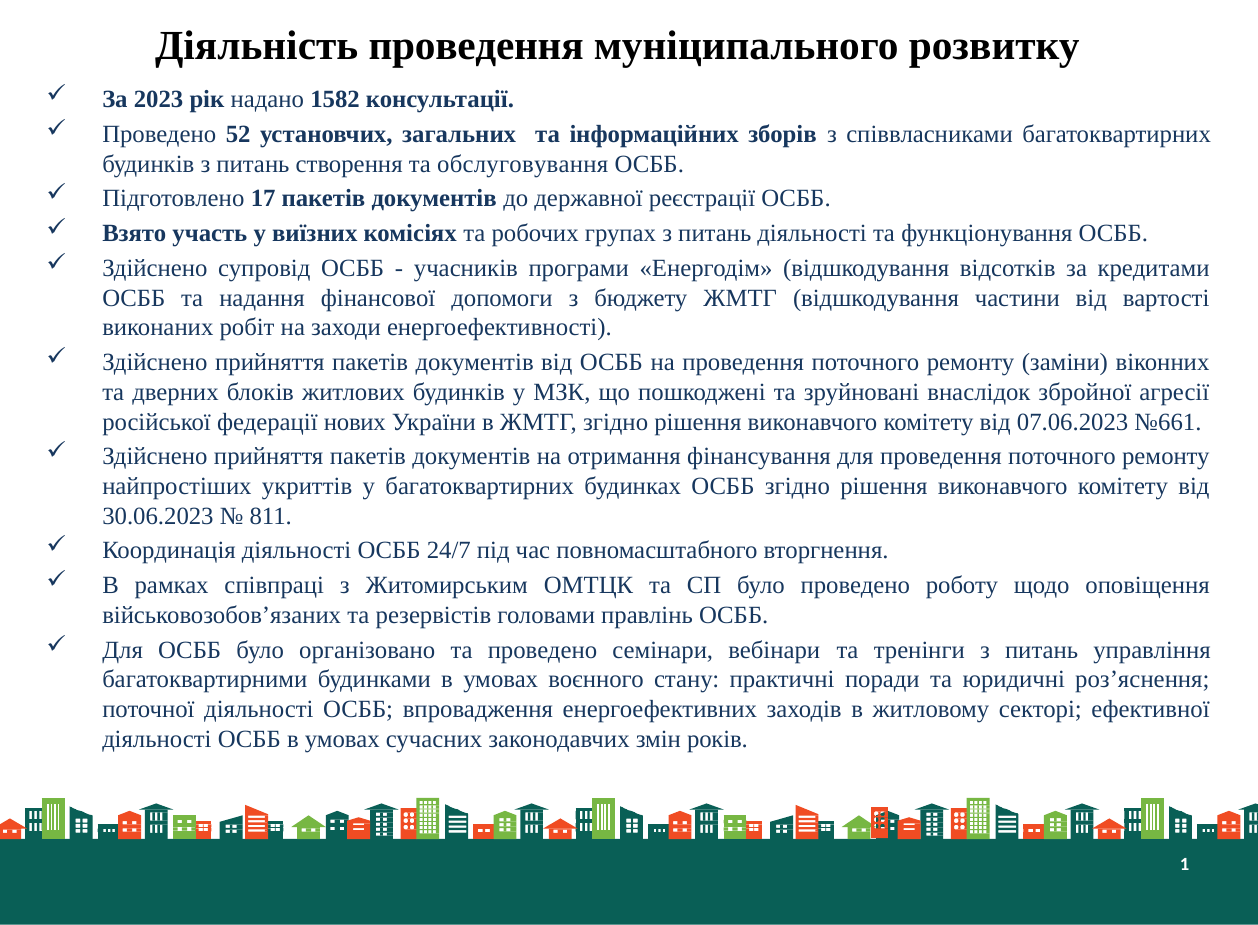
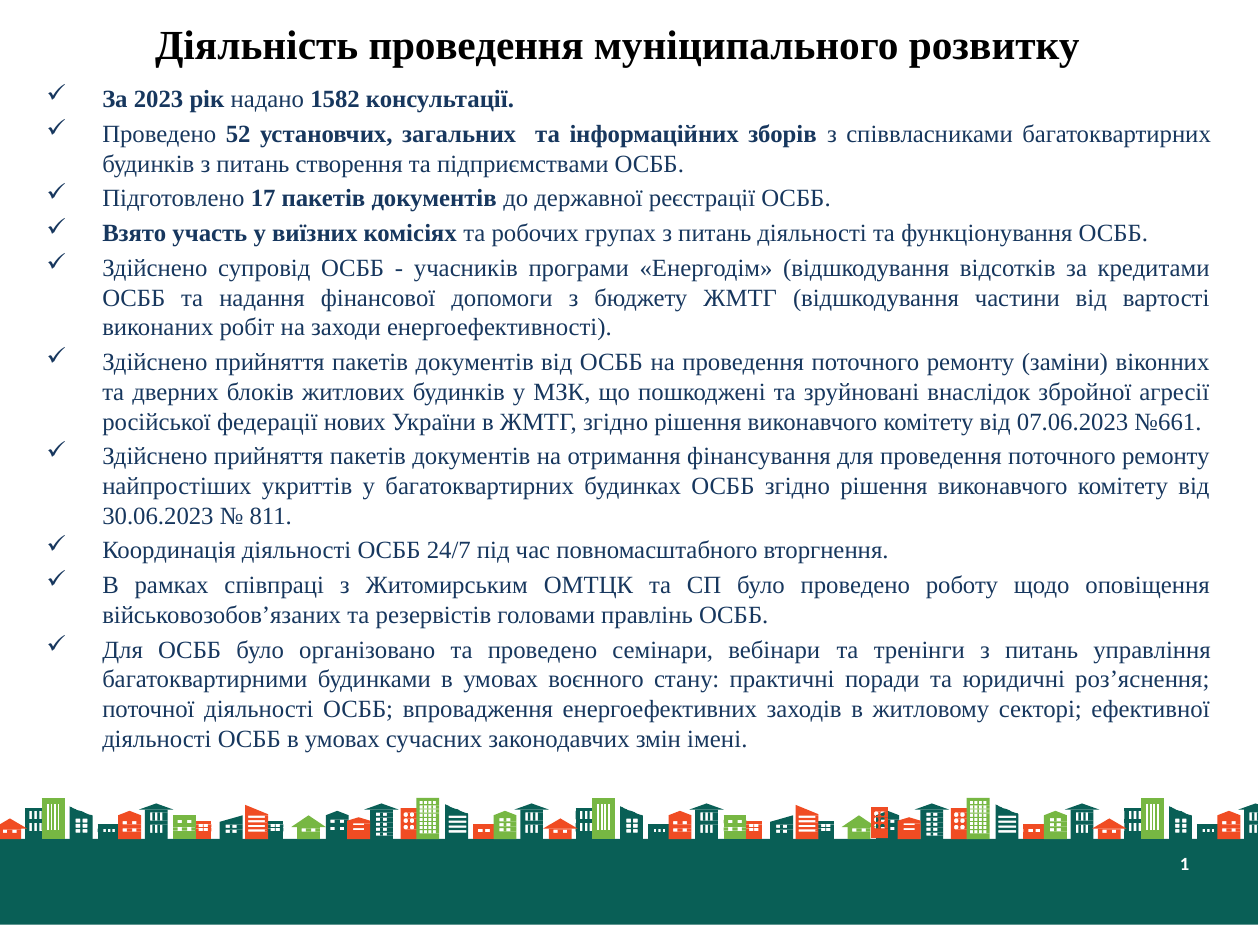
обслуговування: обслуговування -> підприємствами
років: років -> імені
